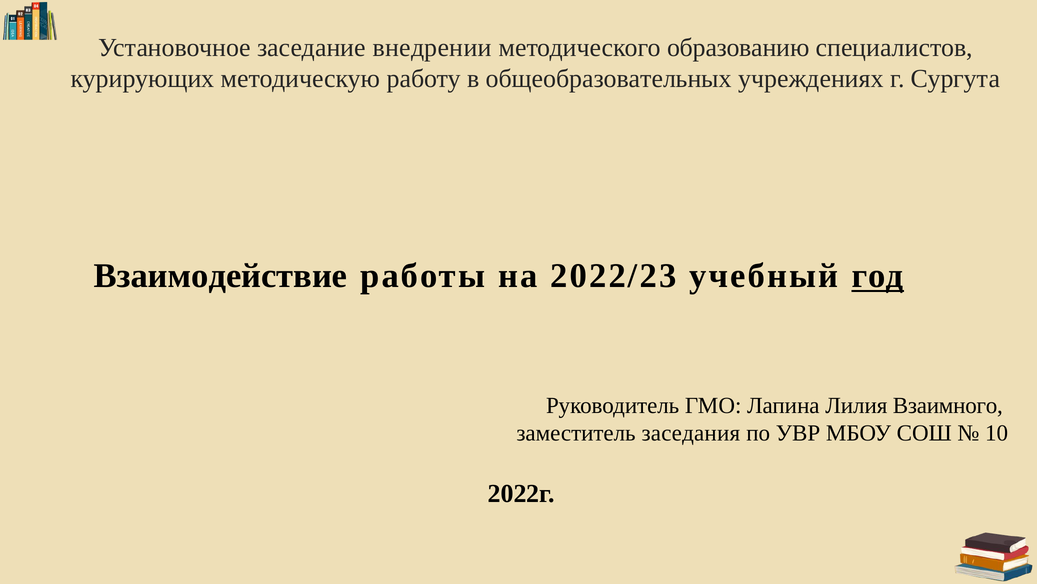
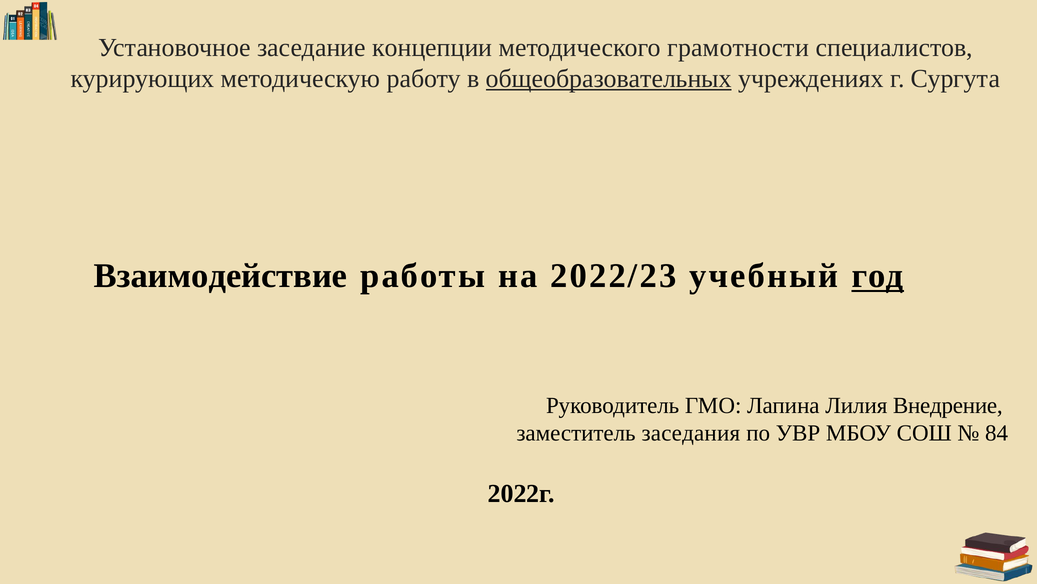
внедрении: внедрении -> концепции
образованию: образованию -> грамотности
общеобразовательных underline: none -> present
Взаимного: Взаимного -> Внедрение
10: 10 -> 84
